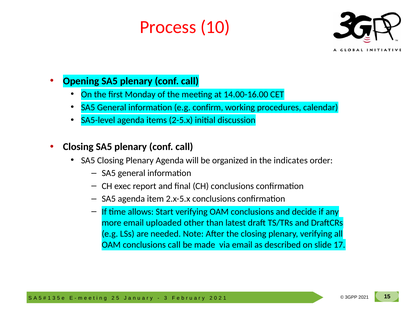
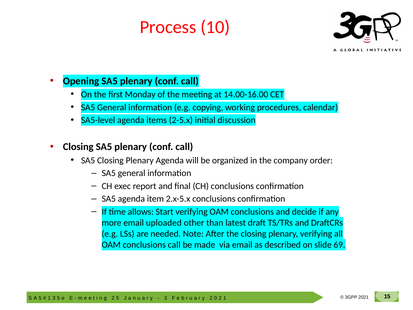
confirm: confirm -> copying
indicates: indicates -> company
17: 17 -> 69
